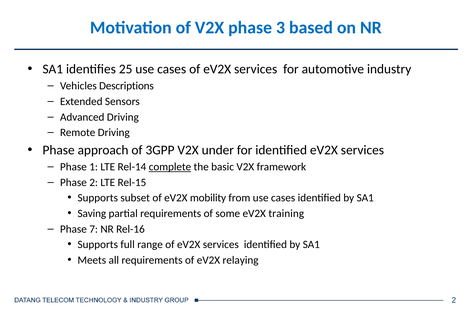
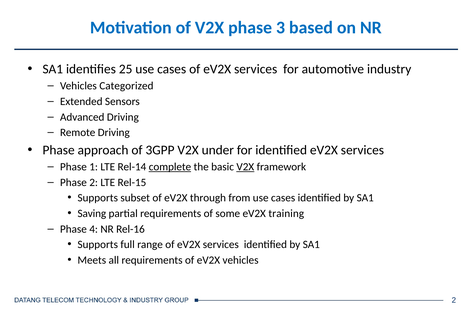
Descriptions: Descriptions -> Categorized
V2X at (245, 167) underline: none -> present
mobility: mobility -> through
7: 7 -> 4
eV2X relaying: relaying -> vehicles
